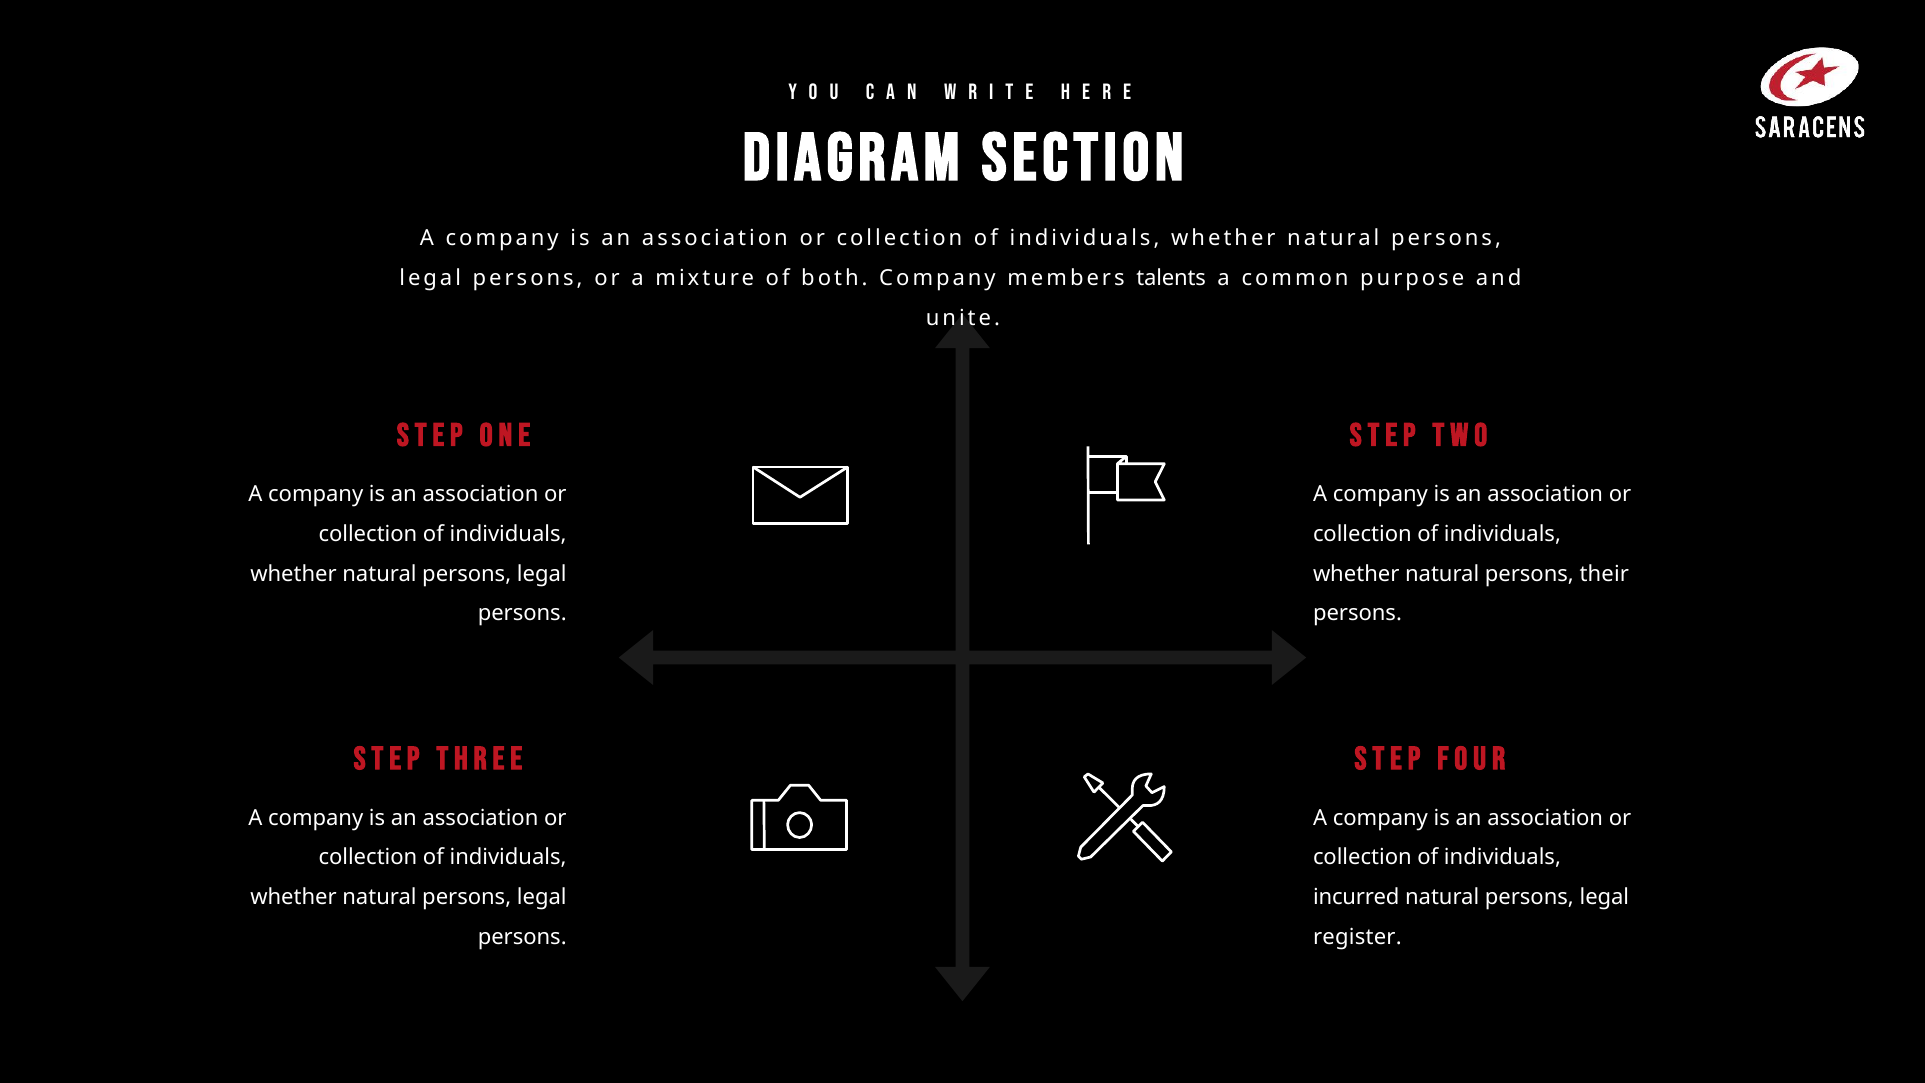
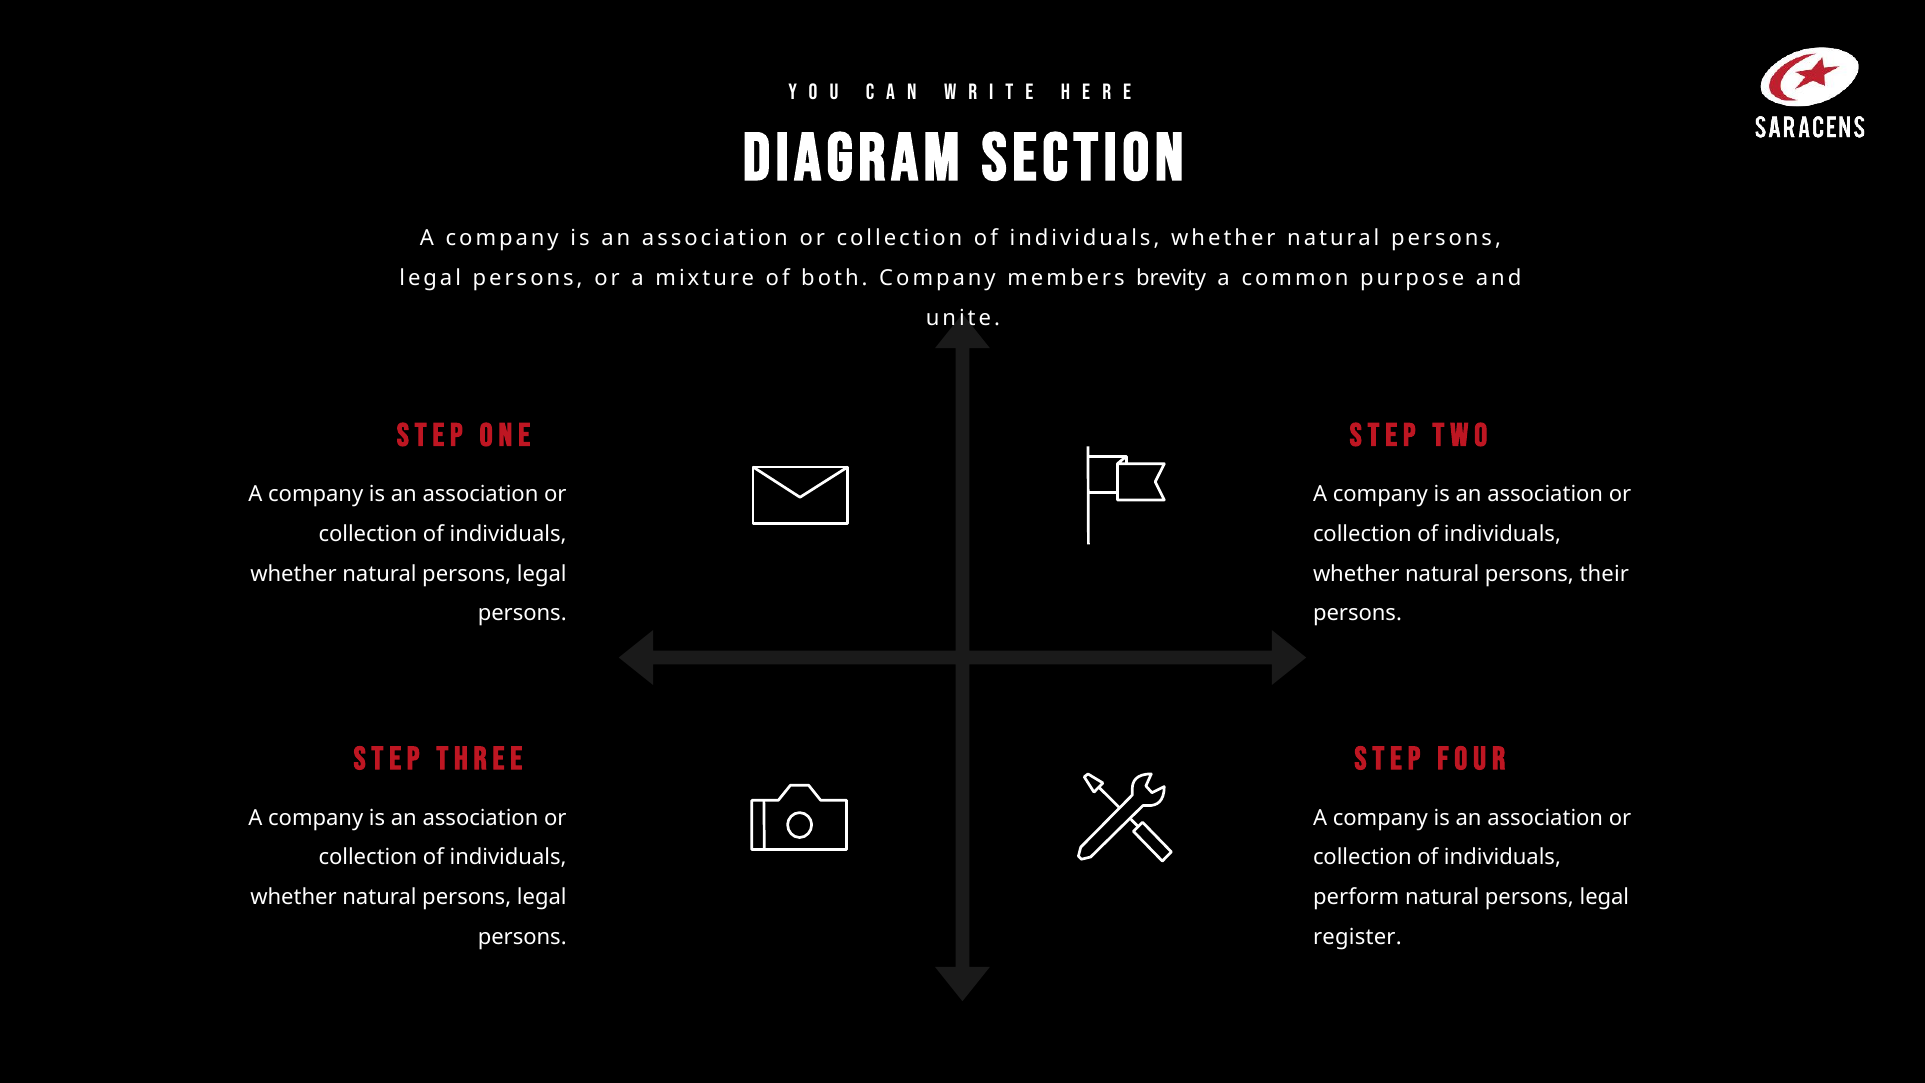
talents: talents -> brevity
incurred: incurred -> perform
